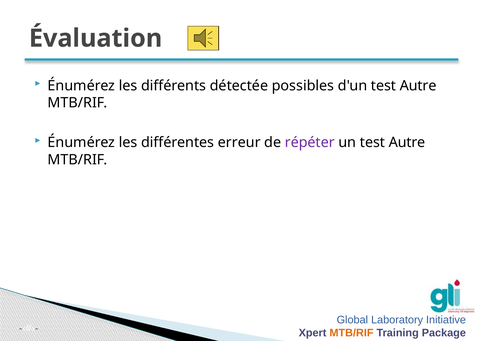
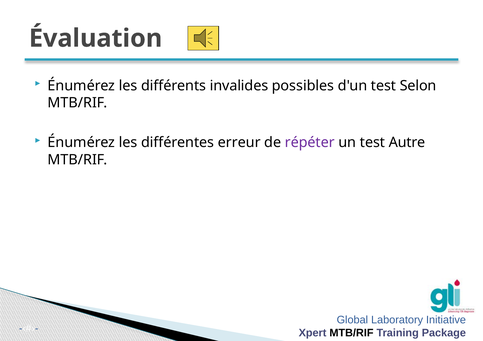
détectée: détectée -> invalides
d'un test Autre: Autre -> Selon
MTB/RIF at (351, 333) colour: orange -> black
